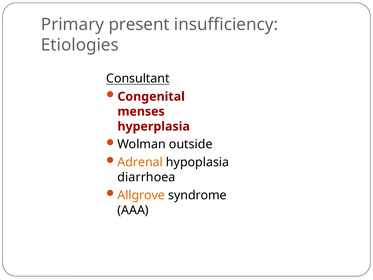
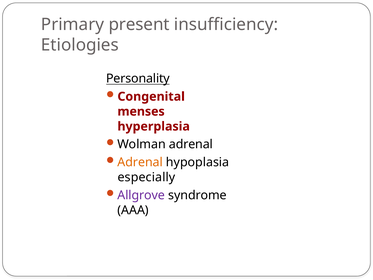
Consultant: Consultant -> Personality
Wolman outside: outside -> adrenal
diarrhoea: diarrhoea -> especially
Allgrove colour: orange -> purple
